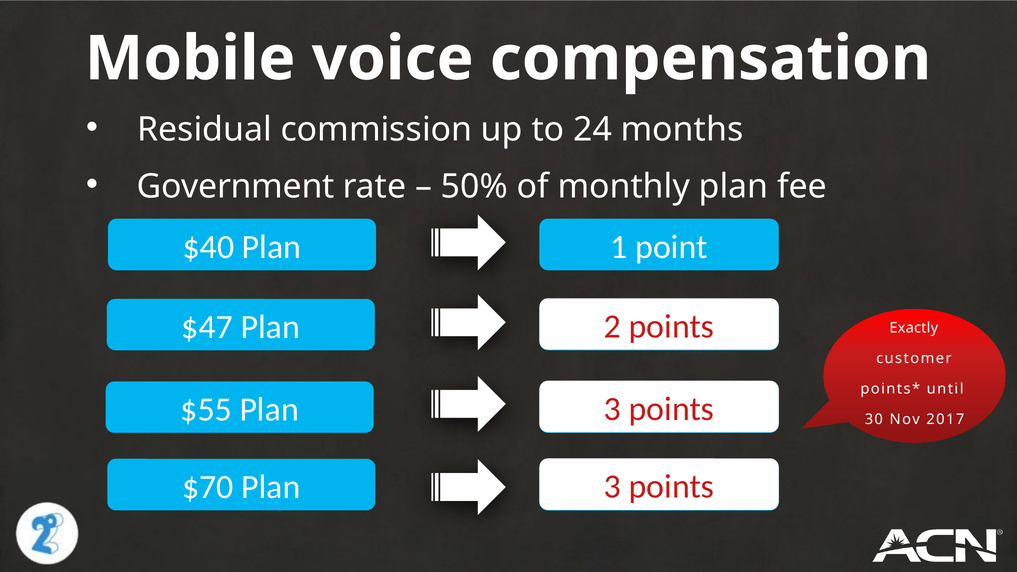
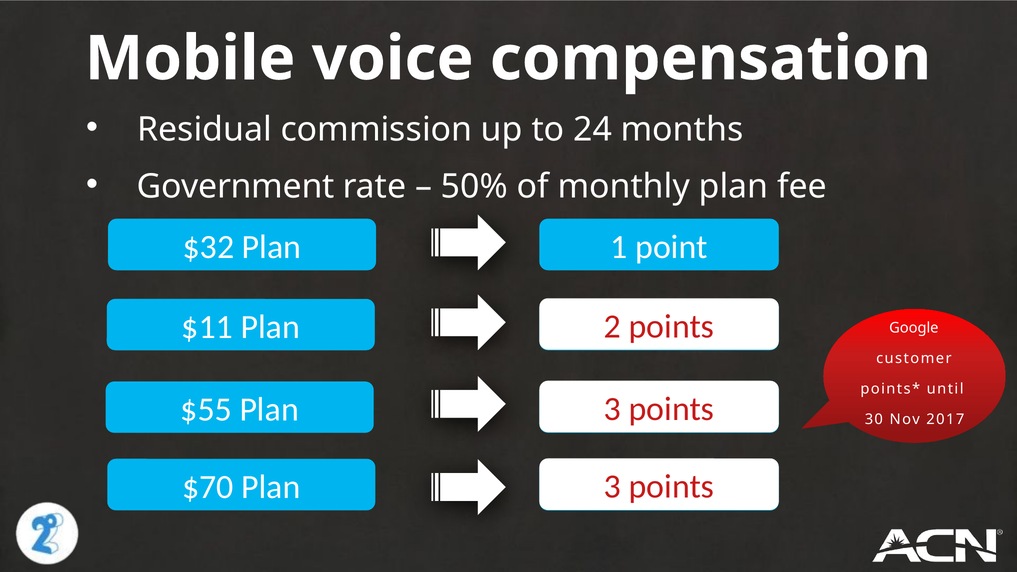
$40: $40 -> $32
$47: $47 -> $11
Exactly: Exactly -> Google
